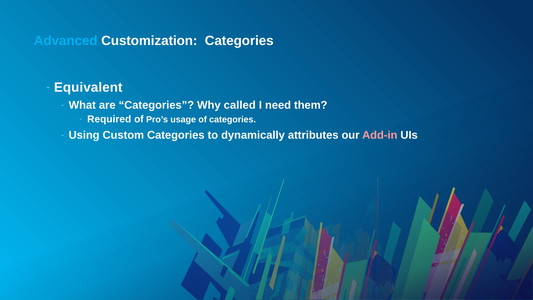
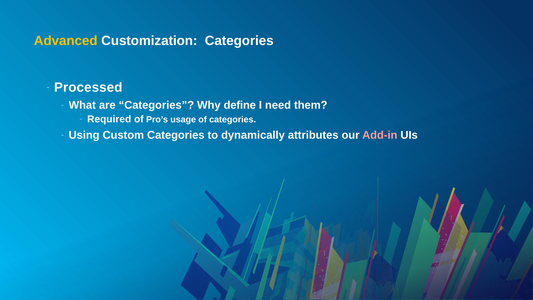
Advanced colour: light blue -> yellow
Equivalent: Equivalent -> Processed
called: called -> define
